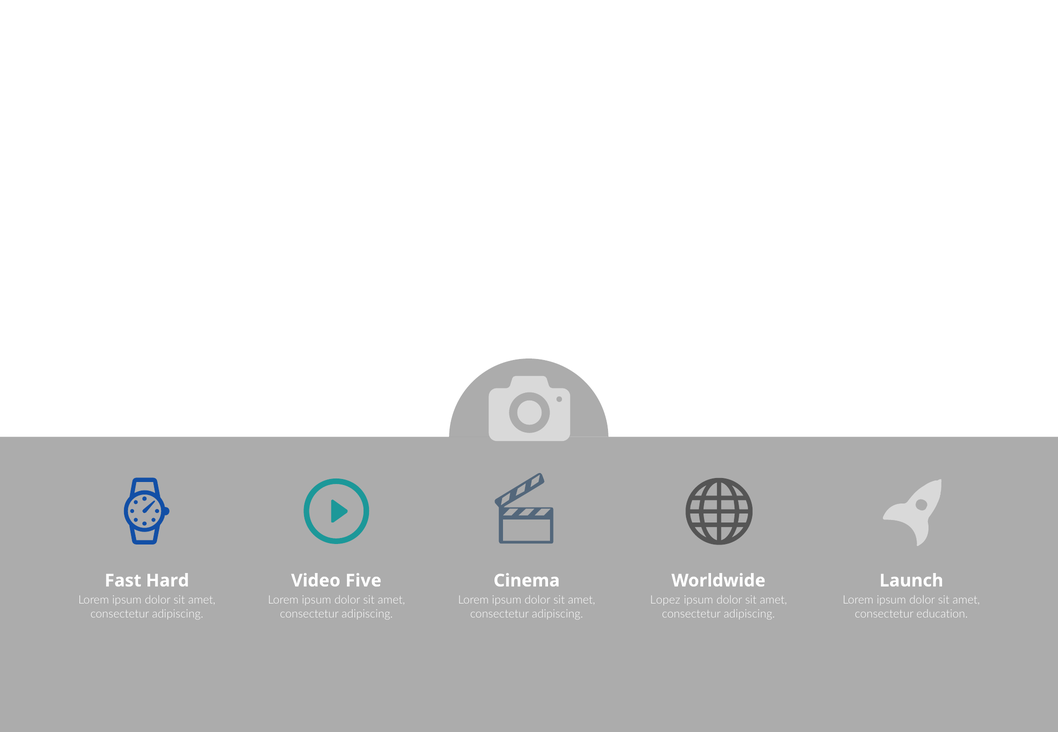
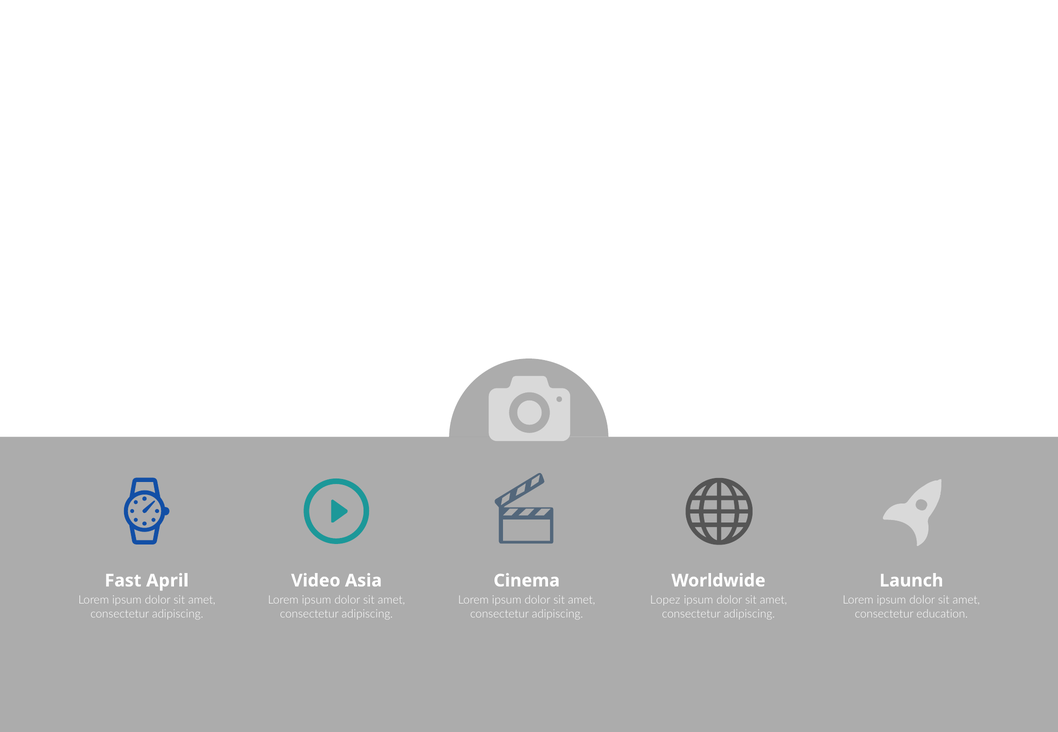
Hard: Hard -> April
Five: Five -> Asia
